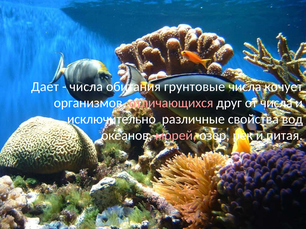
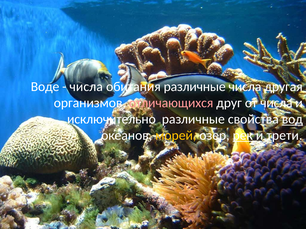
Дает: Дает -> Воде
обитания грунтовые: грунтовые -> различные
кочует: кочует -> другая
морей colour: pink -> yellow
рек underline: none -> present
питая: питая -> трети
